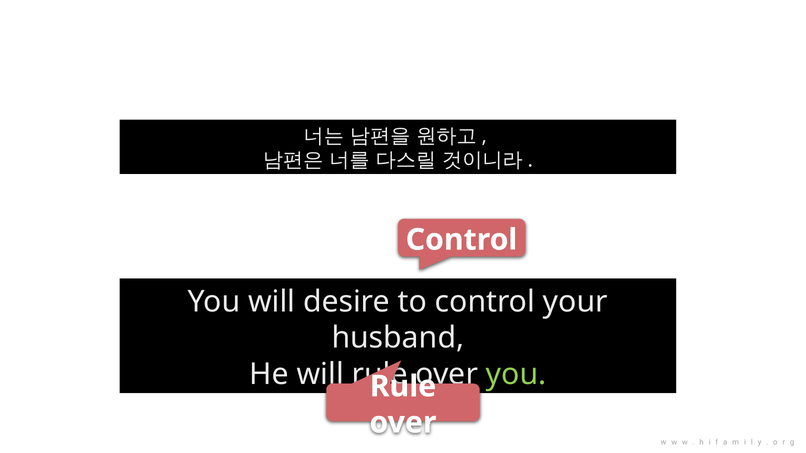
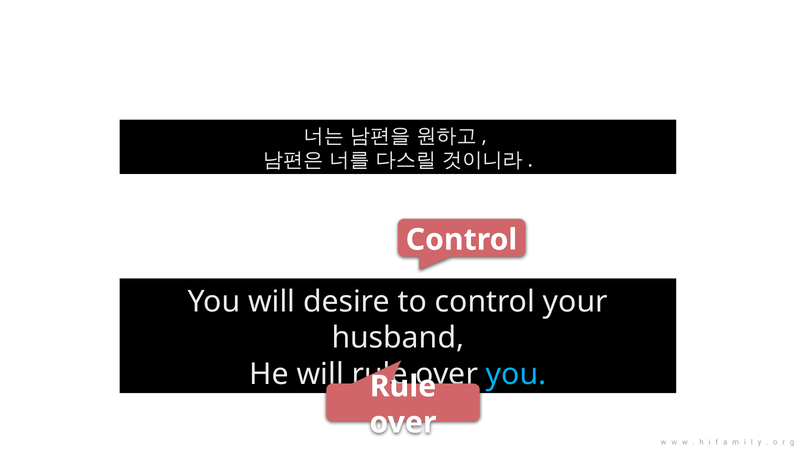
you at (516, 374) colour: light green -> light blue
